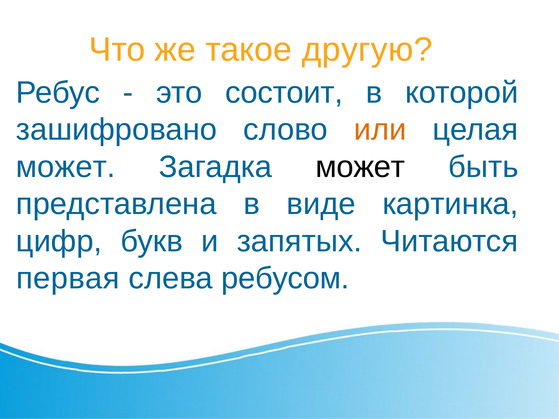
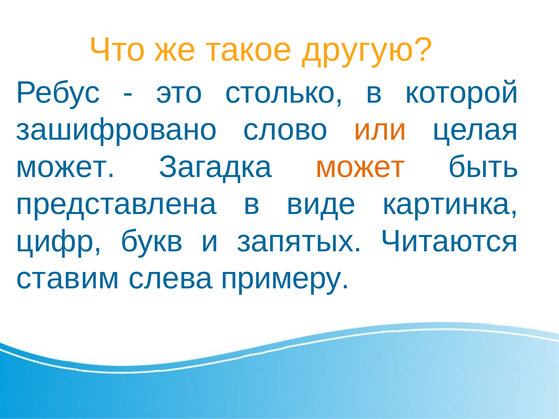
состоит: состоит -> столько
может at (360, 167) colour: black -> orange
первая: первая -> ставим
ребусом: ребусом -> примеру
